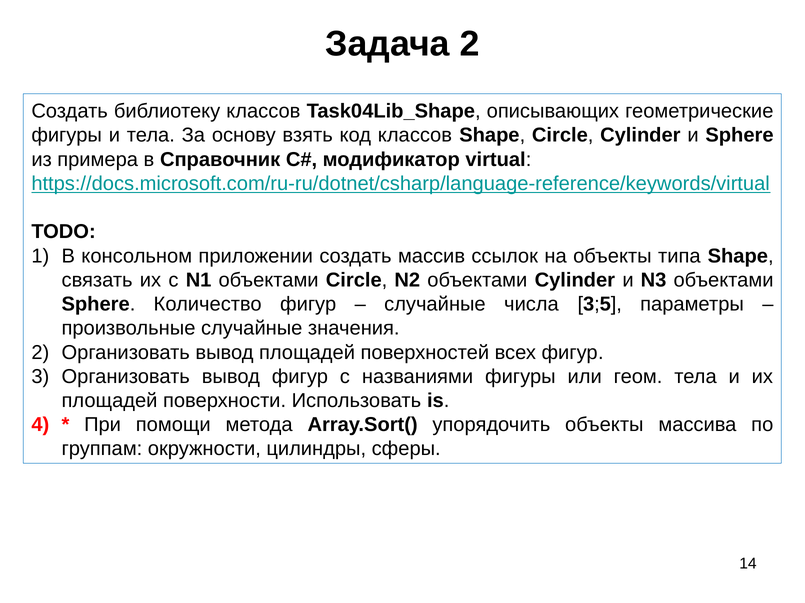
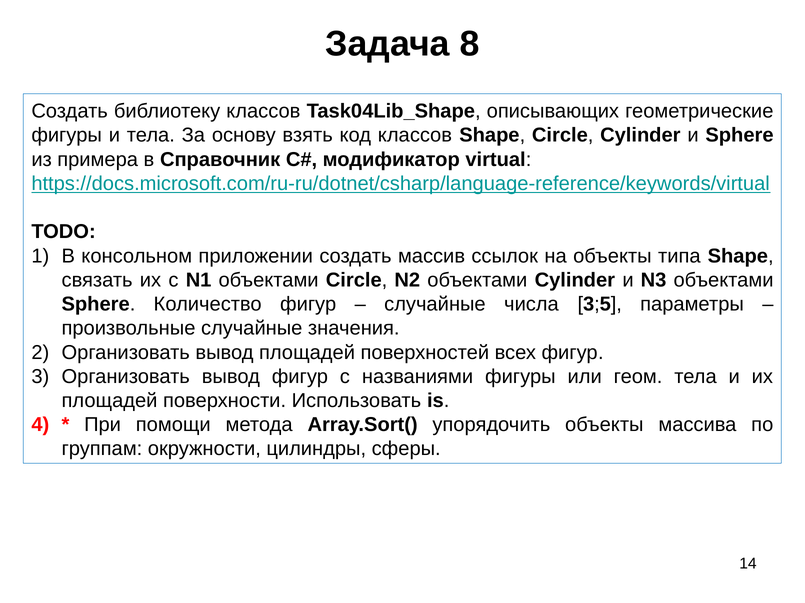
Задача 2: 2 -> 8
